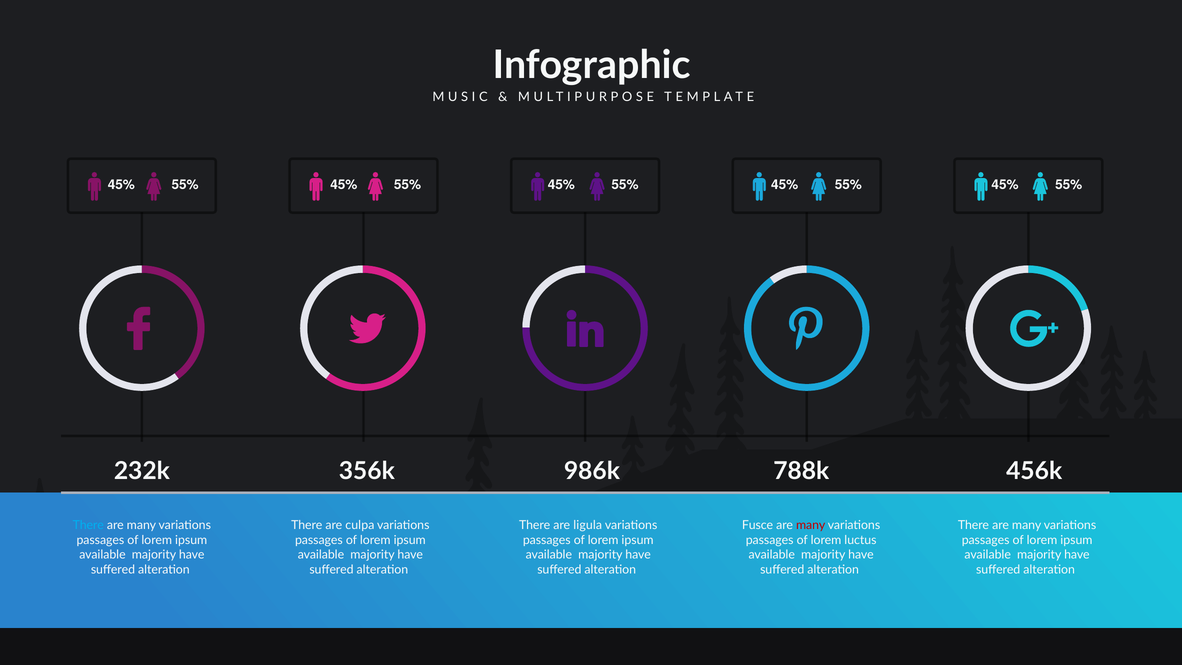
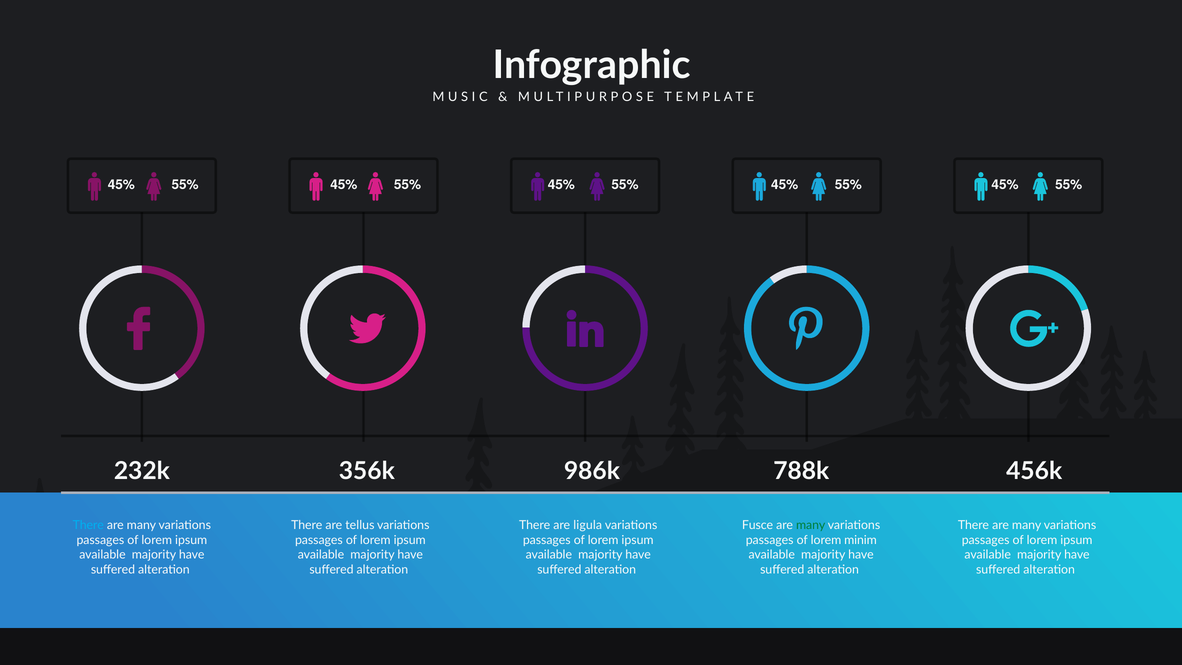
culpa: culpa -> tellus
many at (811, 525) colour: red -> green
luctus: luctus -> minim
